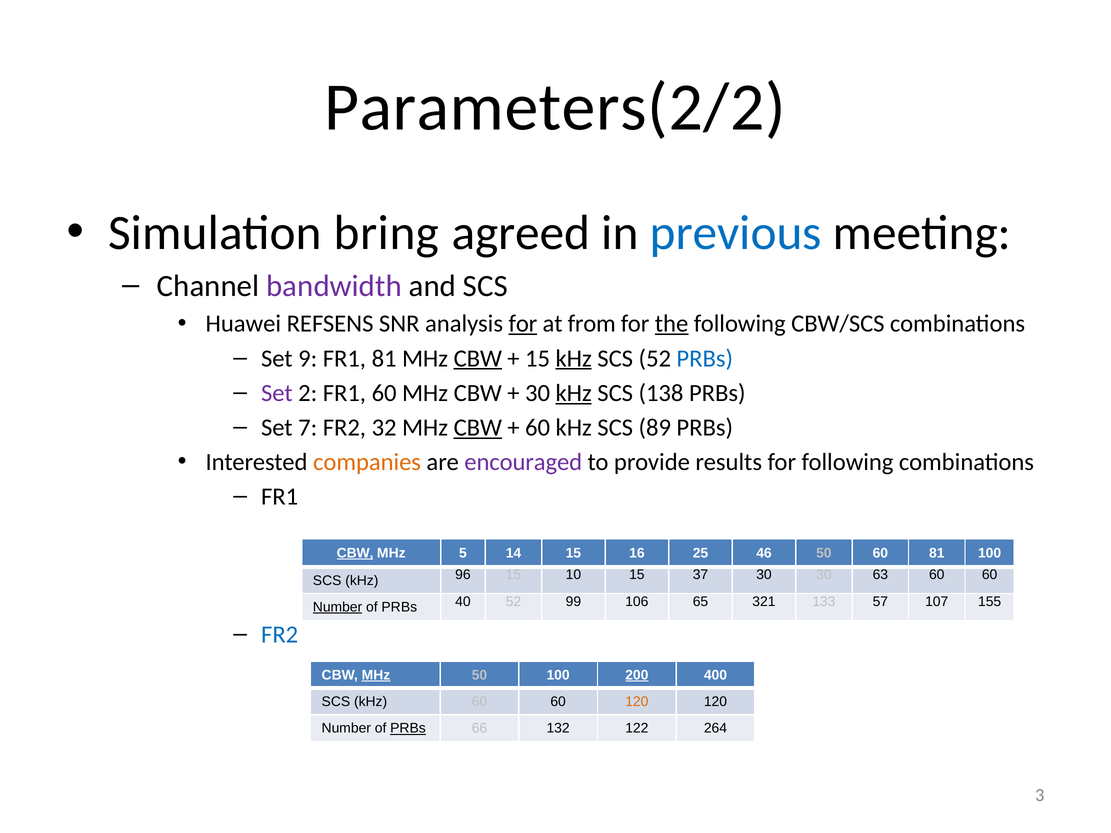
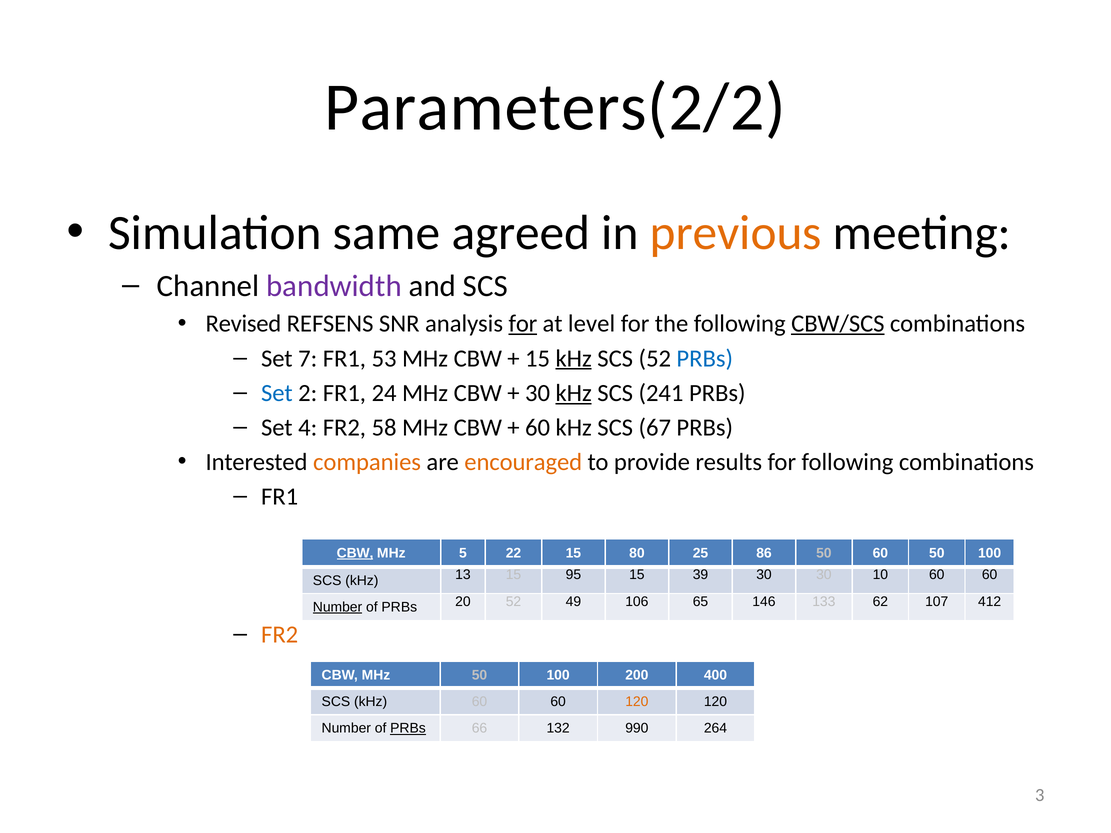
bring: bring -> same
previous colour: blue -> orange
Huawei: Huawei -> Revised
from: from -> level
the underline: present -> none
CBW/SCS underline: none -> present
9: 9 -> 7
FR1 81: 81 -> 53
CBW at (478, 358) underline: present -> none
Set at (277, 393) colour: purple -> blue
FR1 60: 60 -> 24
138: 138 -> 241
7: 7 -> 4
32: 32 -> 58
CBW at (478, 428) underline: present -> none
89: 89 -> 67
encouraged colour: purple -> orange
14: 14 -> 22
16: 16 -> 80
46: 46 -> 86
60 81: 81 -> 50
96: 96 -> 13
10: 10 -> 95
37: 37 -> 39
63: 63 -> 10
40: 40 -> 20
99: 99 -> 49
321: 321 -> 146
57: 57 -> 62
155: 155 -> 412
FR2 at (280, 635) colour: blue -> orange
MHz at (376, 675) underline: present -> none
200 underline: present -> none
122: 122 -> 990
